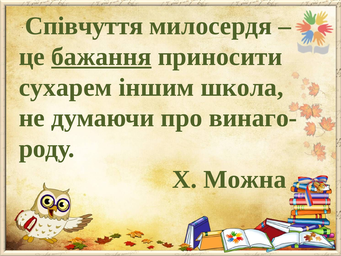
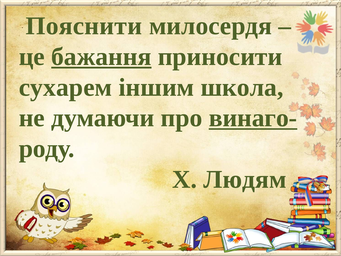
Співчуття: Співчуття -> Пояснити
винаго- underline: none -> present
Можна: Можна -> Людям
